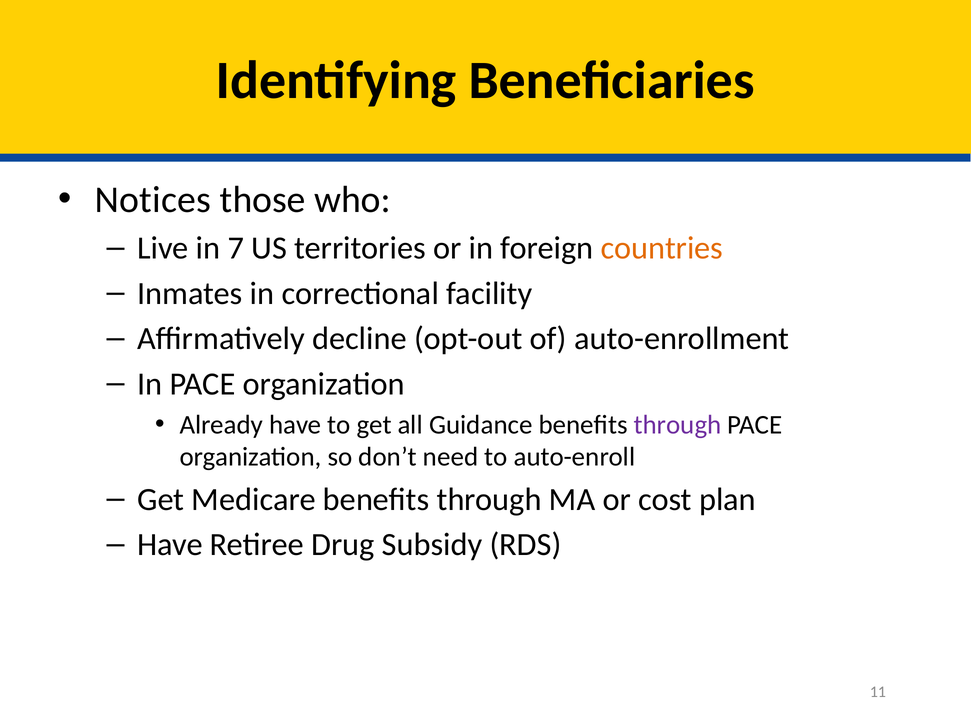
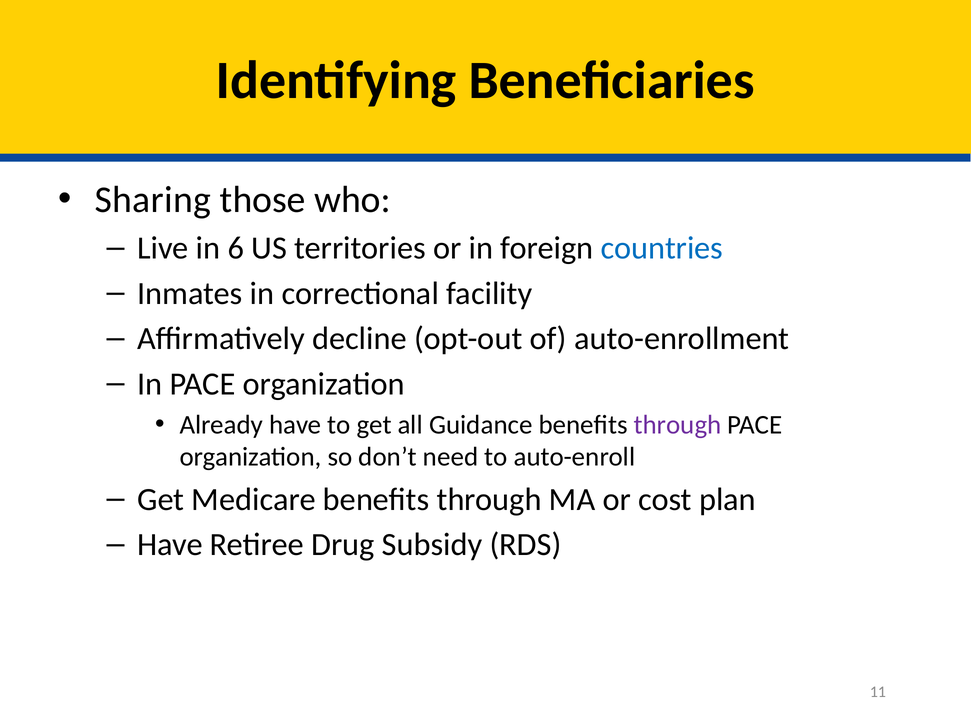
Notices: Notices -> Sharing
7: 7 -> 6
countries colour: orange -> blue
